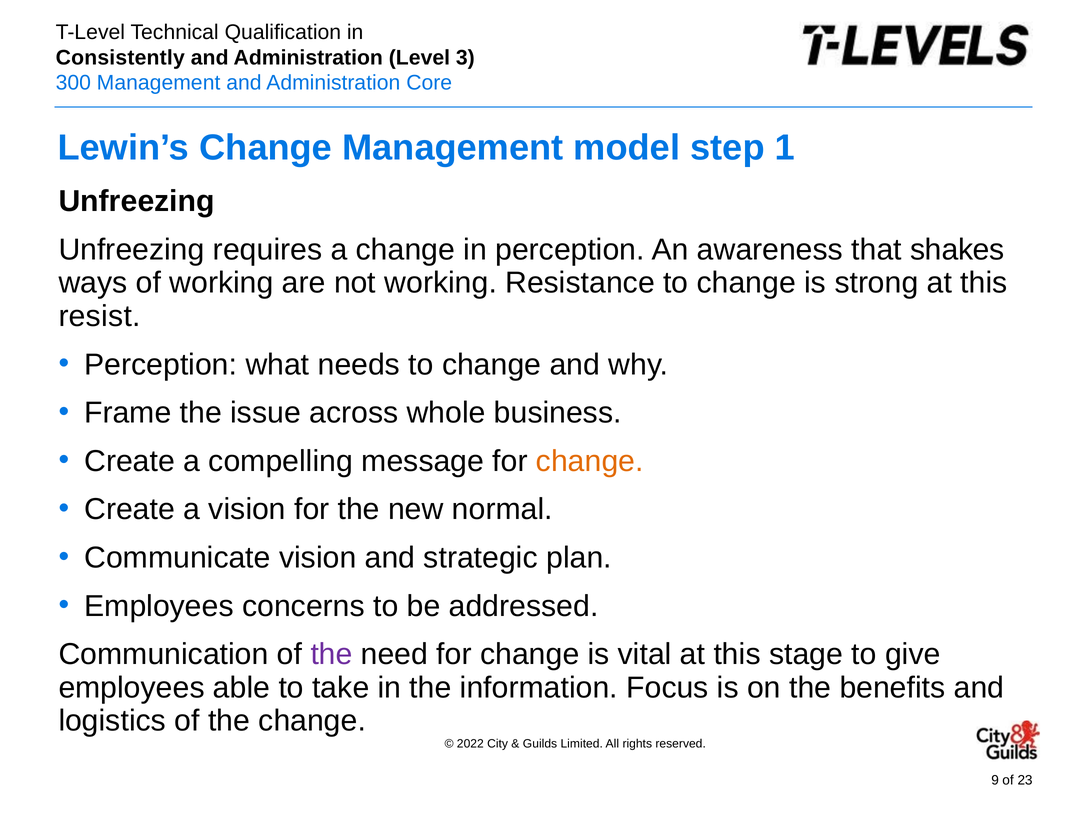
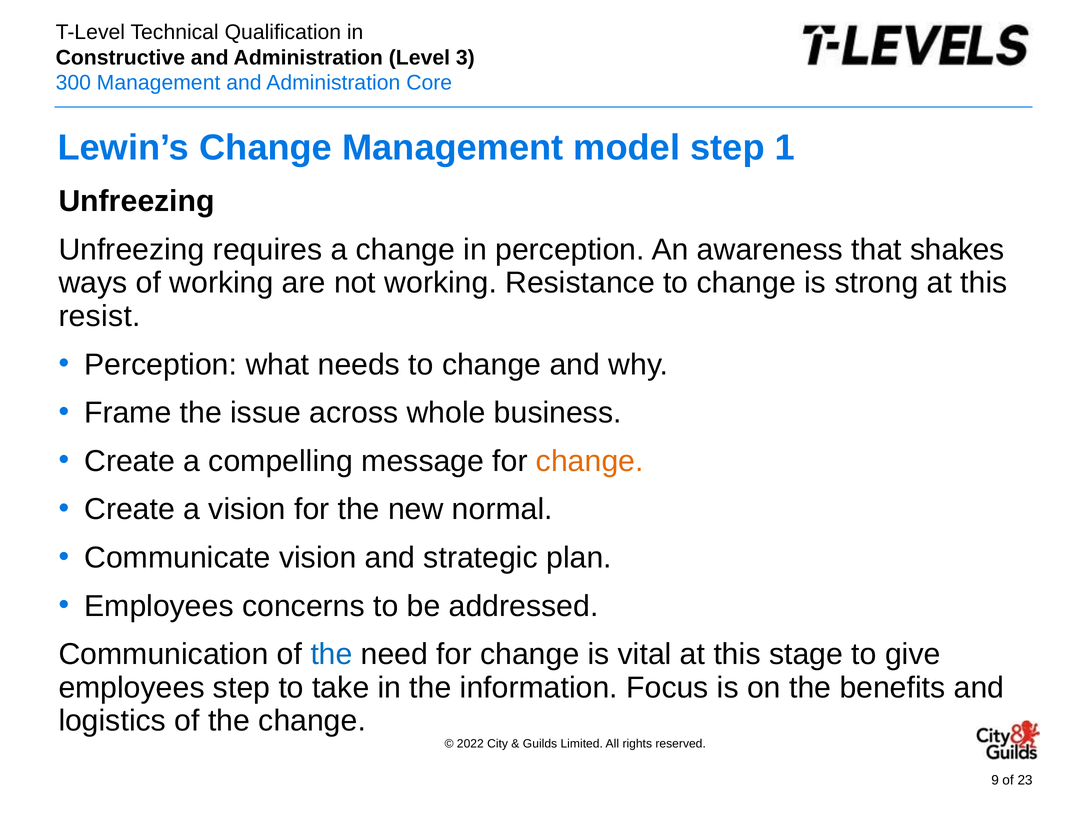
Consistently: Consistently -> Constructive
the at (332, 654) colour: purple -> blue
employees able: able -> step
